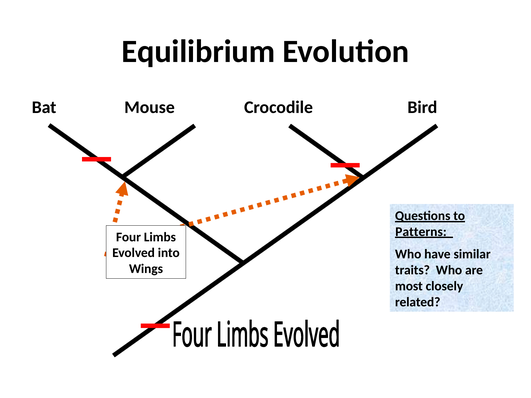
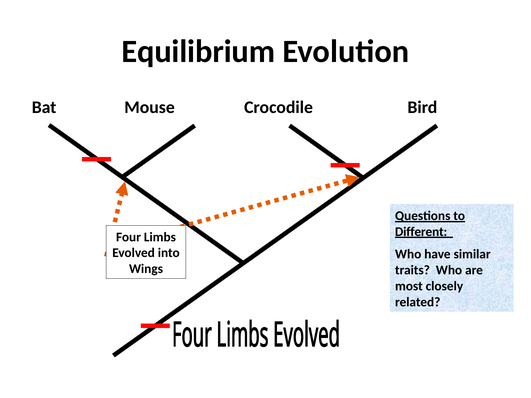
Patterns: Patterns -> Different
